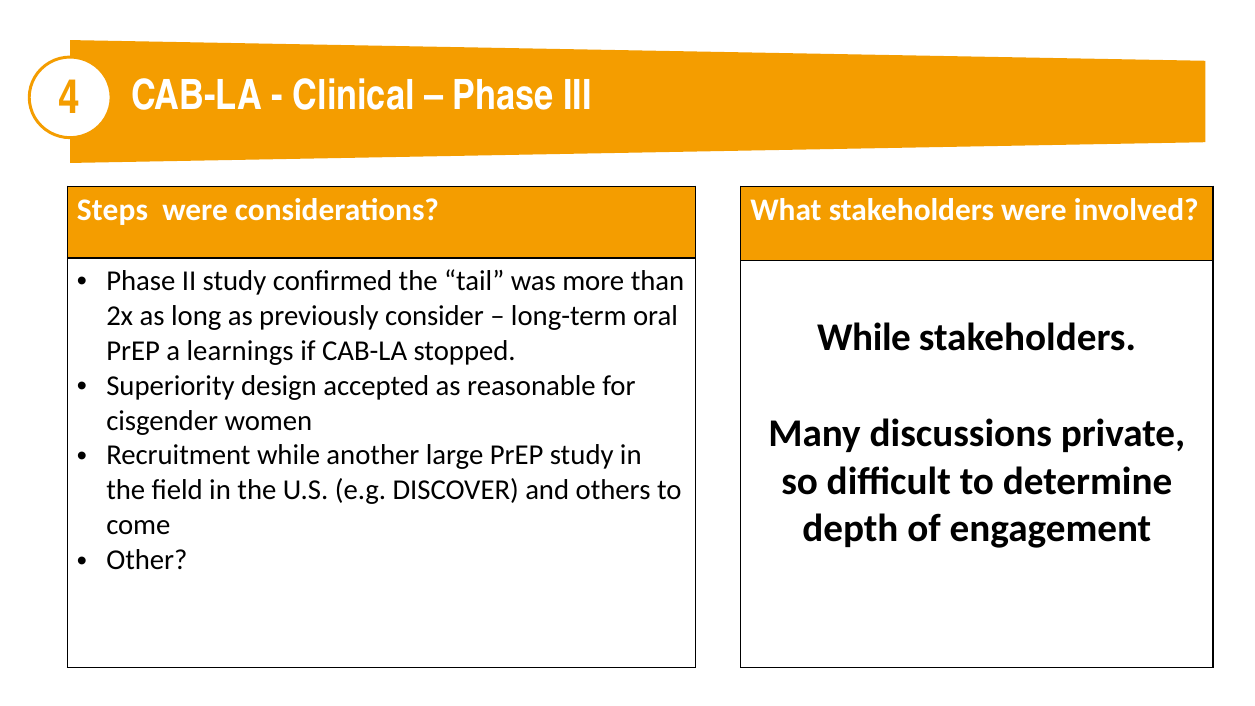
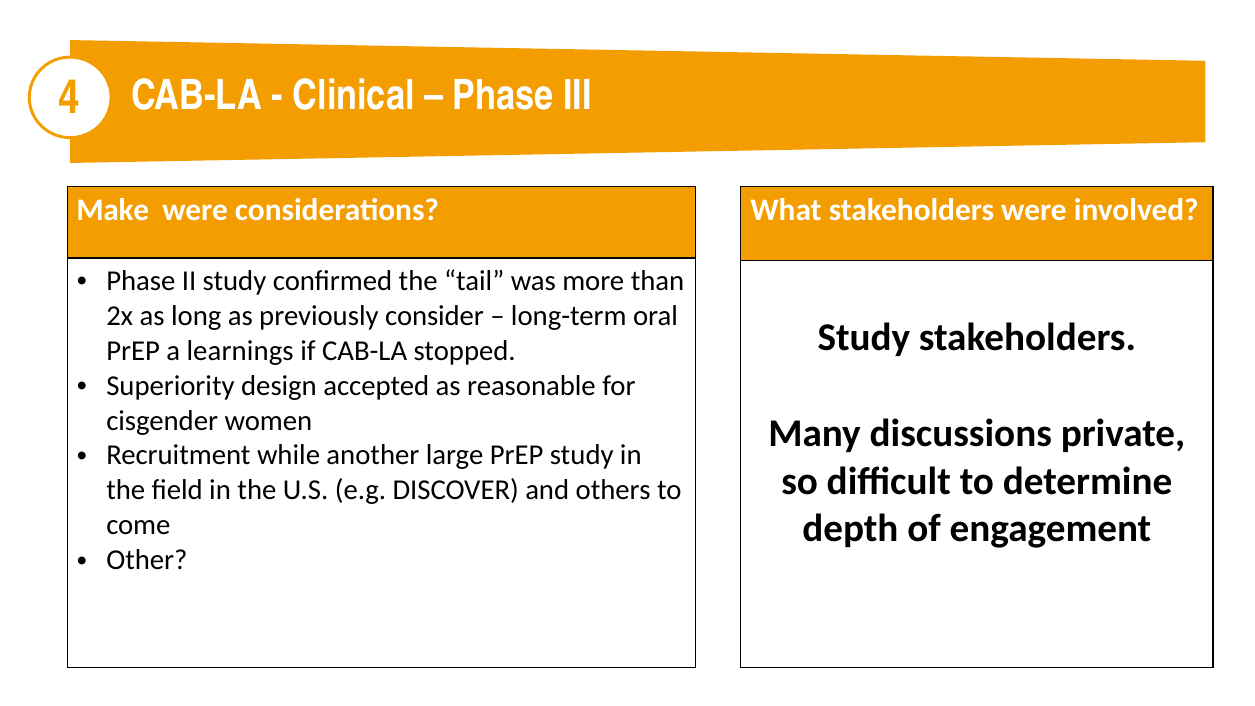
Steps: Steps -> Make
While at (864, 337): While -> Study
